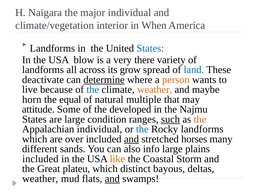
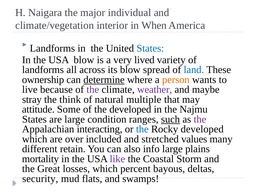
there: there -> lived
its grow: grow -> blow
deactivate: deactivate -> ownership
the at (93, 90) colour: blue -> purple
weather at (155, 90) colour: orange -> purple
horn: horn -> stray
equal: equal -> think
the at (200, 119) colour: orange -> purple
Appalachian individual: individual -> interacting
Rocky landforms: landforms -> developed
and at (131, 139) underline: present -> none
horses: horses -> values
sands: sands -> retain
included at (40, 159): included -> mortality
like colour: orange -> purple
plateu: plateu -> losses
distinct: distinct -> percent
weather at (40, 179): weather -> security
and at (112, 179) underline: present -> none
